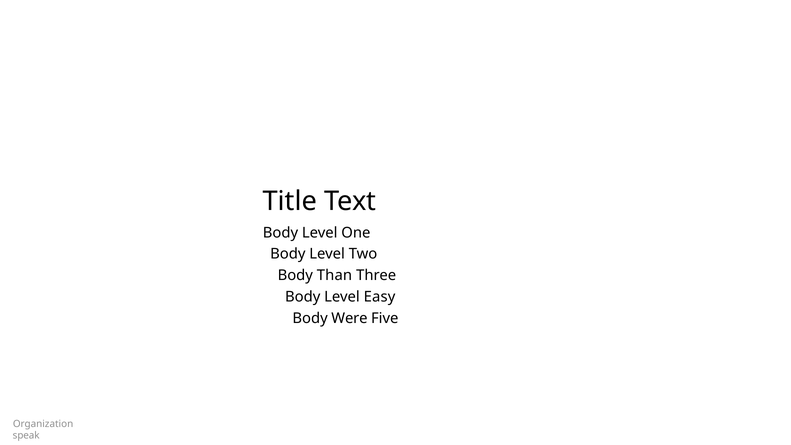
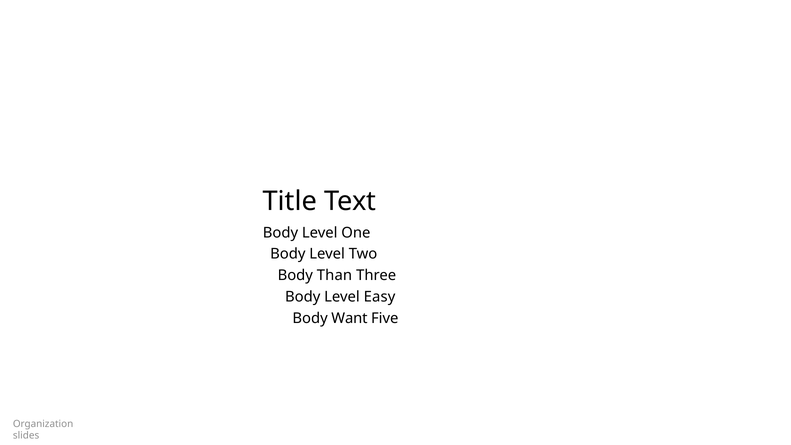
Were: Were -> Want
speak: speak -> slides
